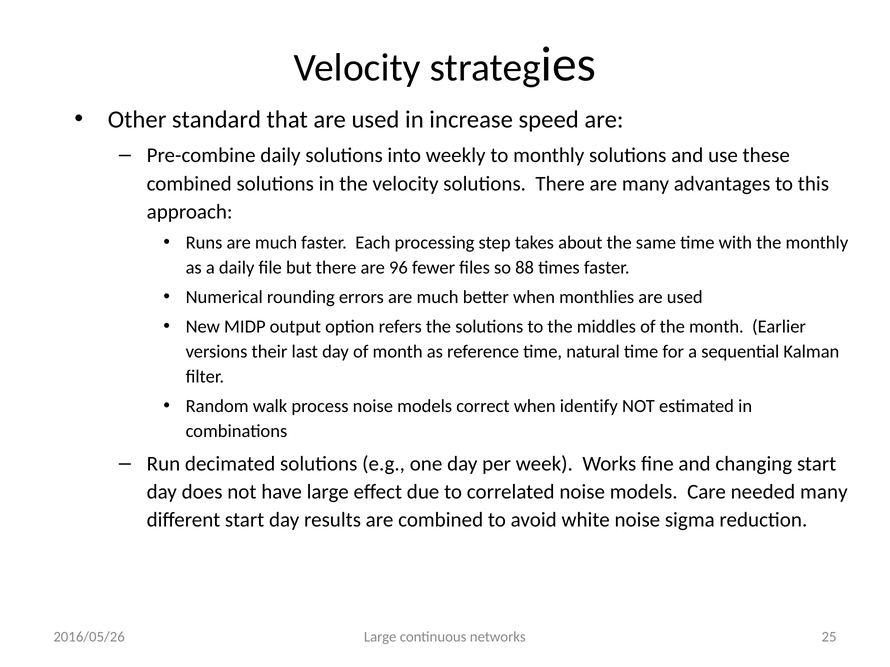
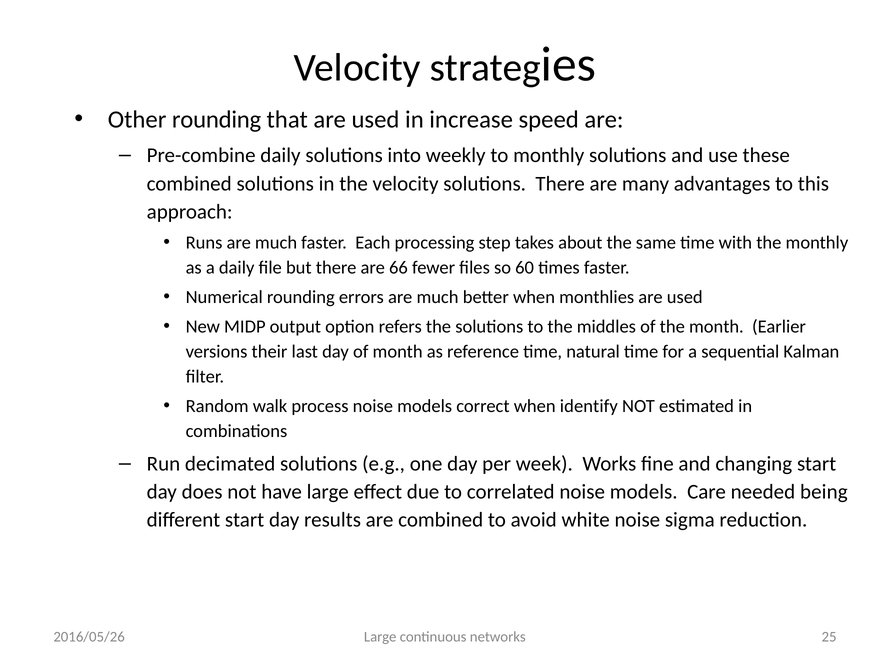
Other standard: standard -> rounding
96: 96 -> 66
88: 88 -> 60
needed many: many -> being
